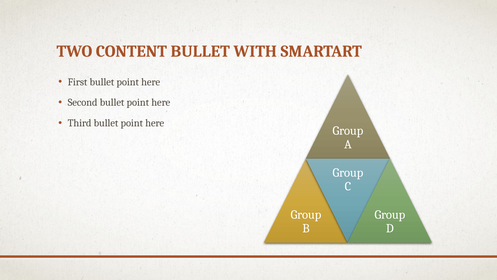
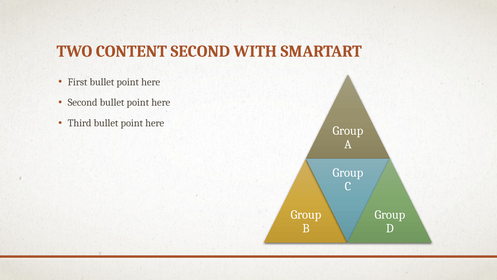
CONTENT BULLET: BULLET -> SECOND
